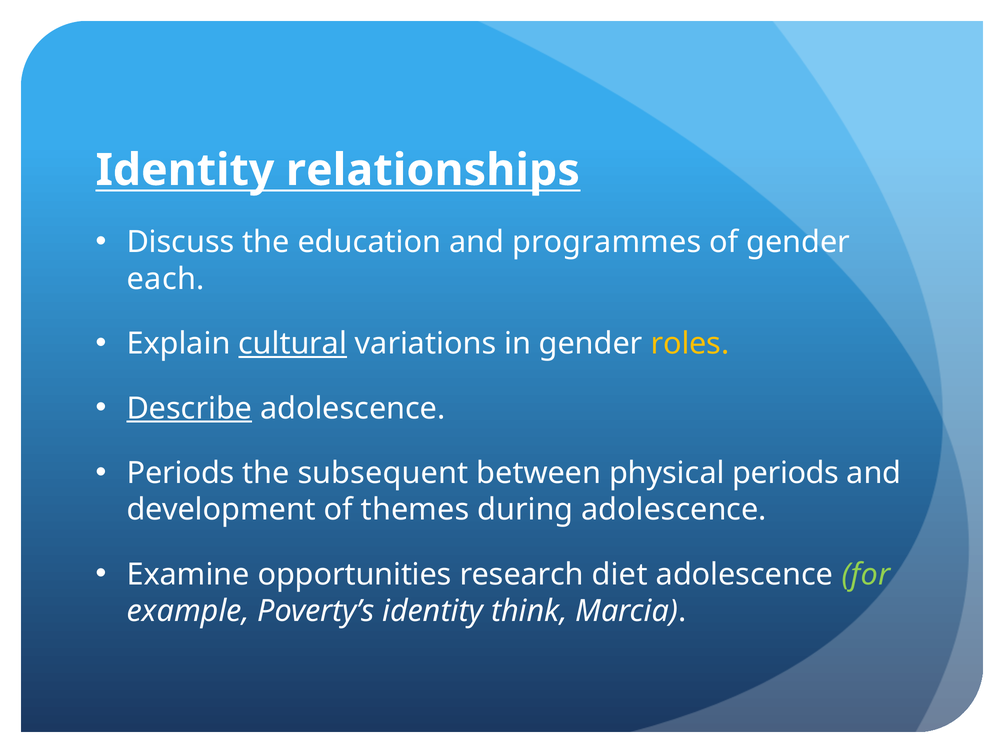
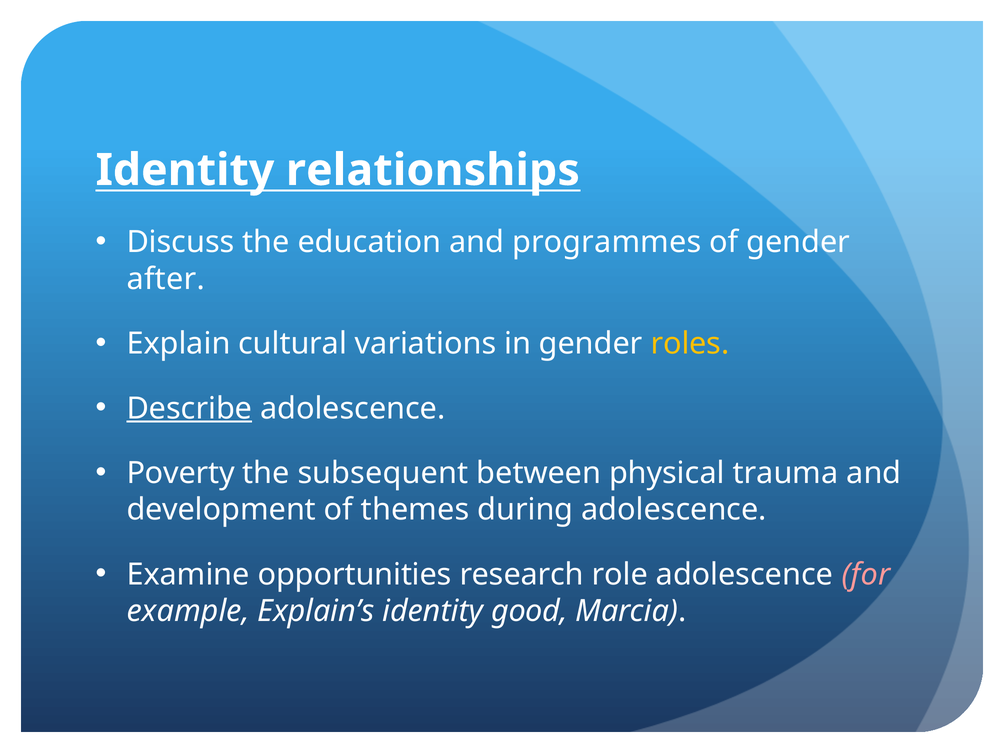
each: each -> after
cultural underline: present -> none
Periods at (181, 473): Periods -> Poverty
physical periods: periods -> trauma
diet: diet -> role
for colour: light green -> pink
Poverty’s: Poverty’s -> Explain’s
think: think -> good
